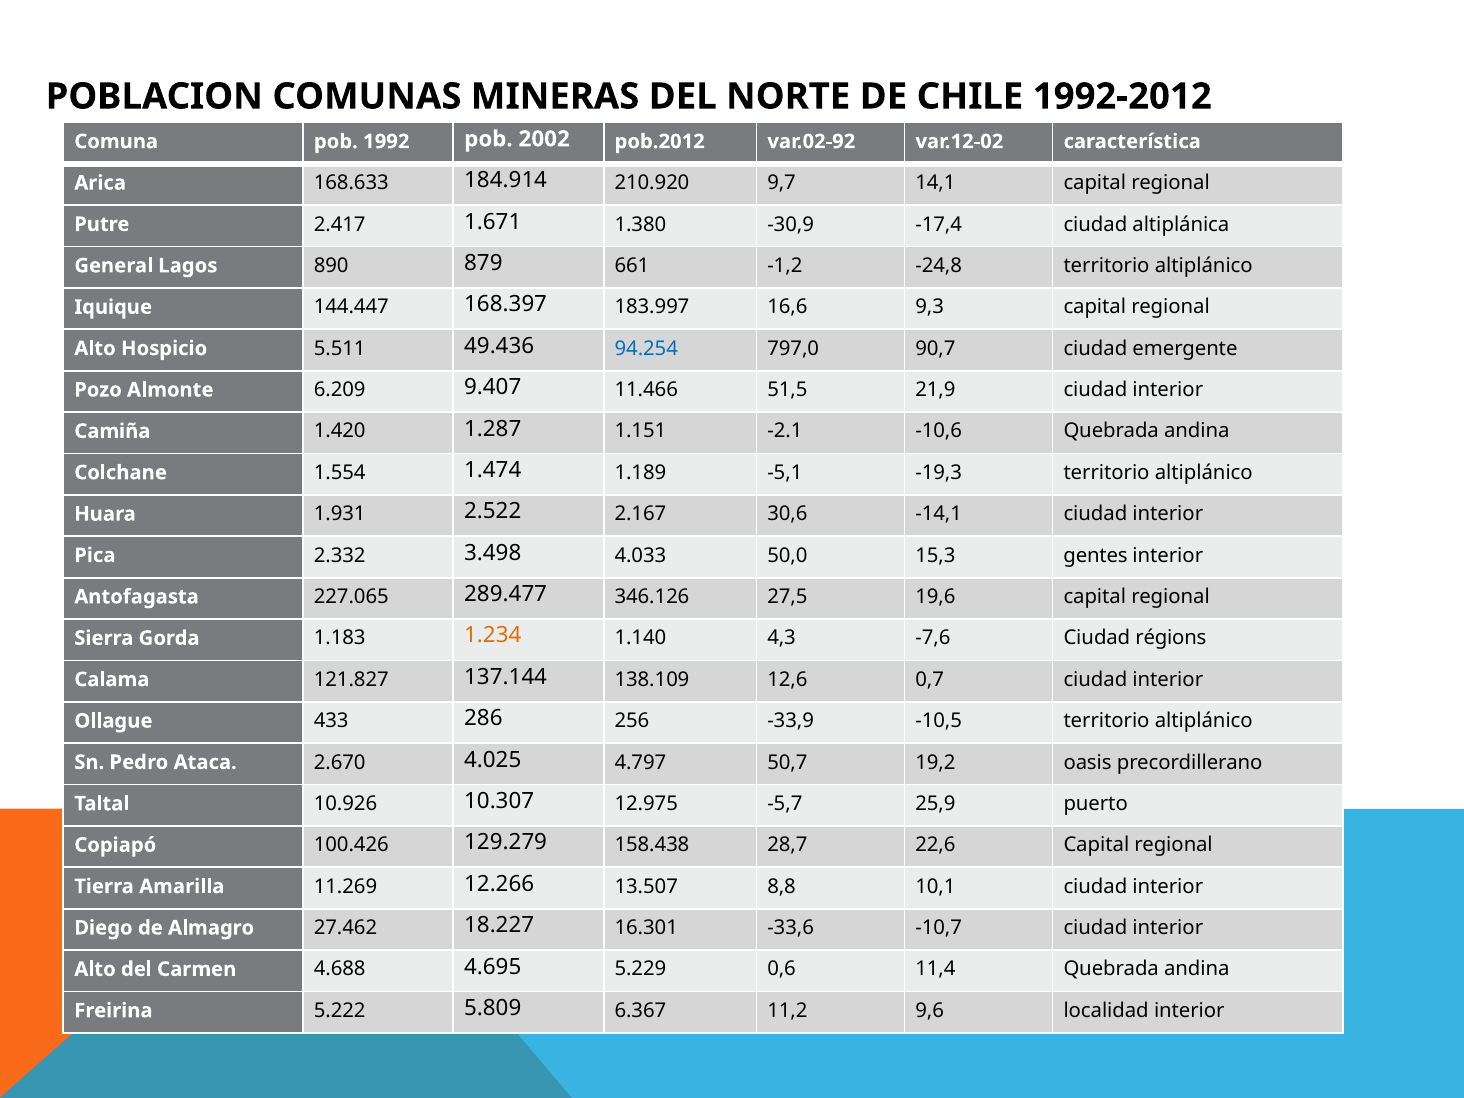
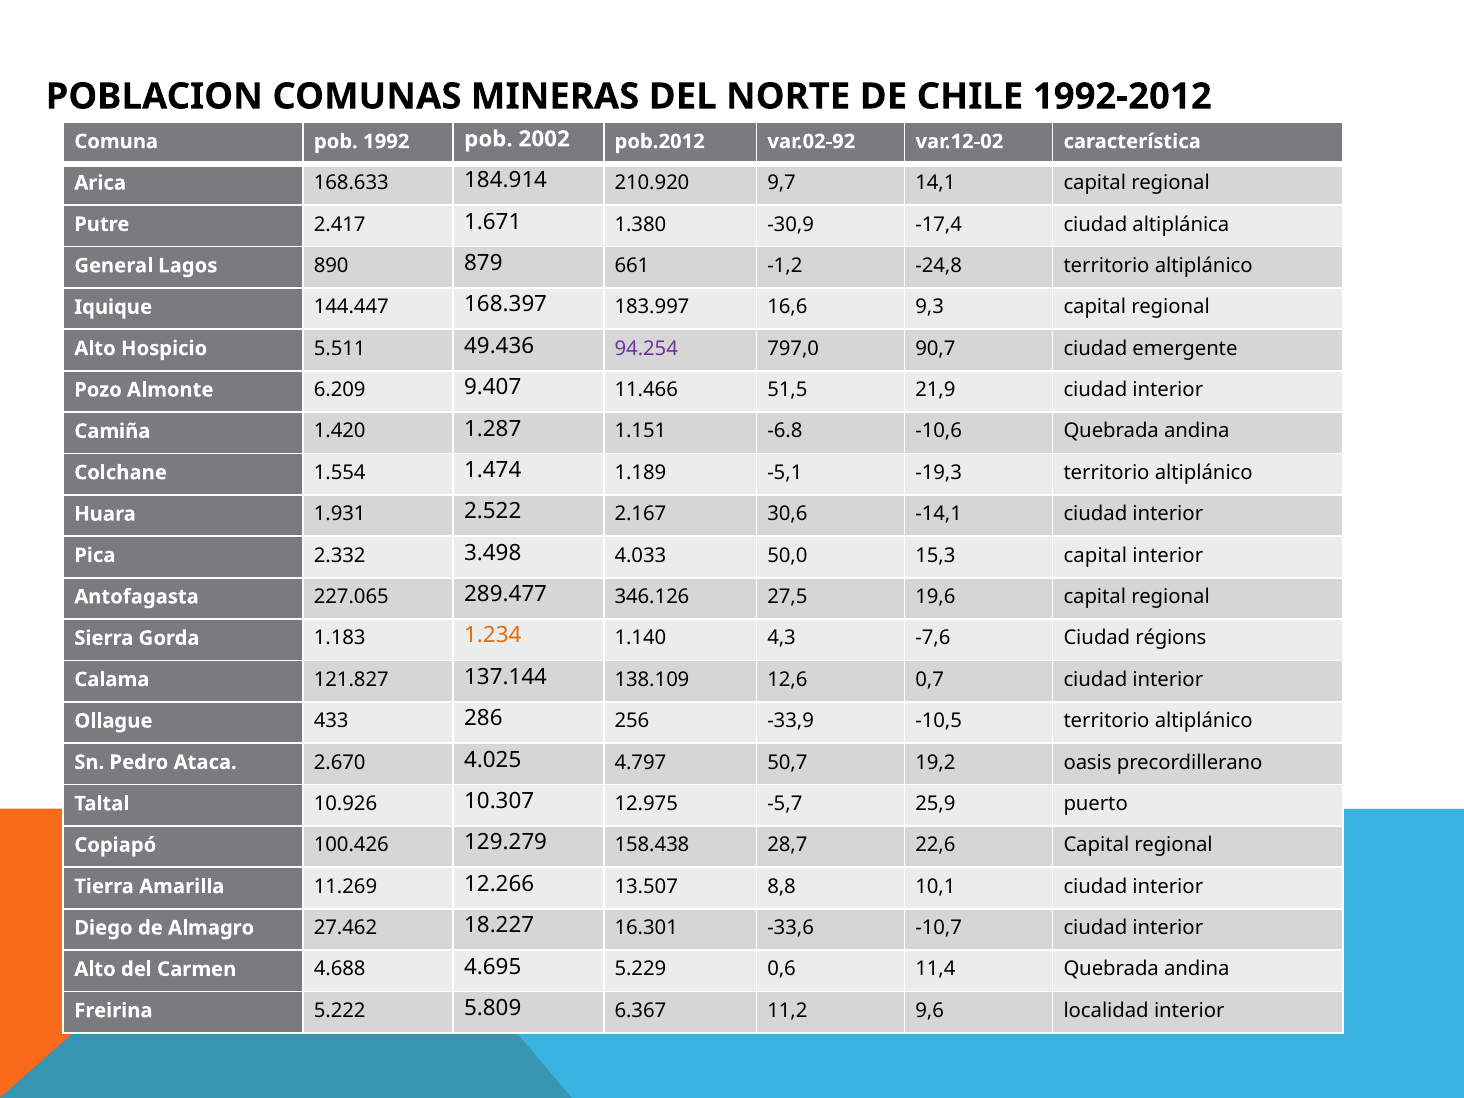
94.254 colour: blue -> purple
-2.1: -2.1 -> -6.8
15,3 gentes: gentes -> capital
